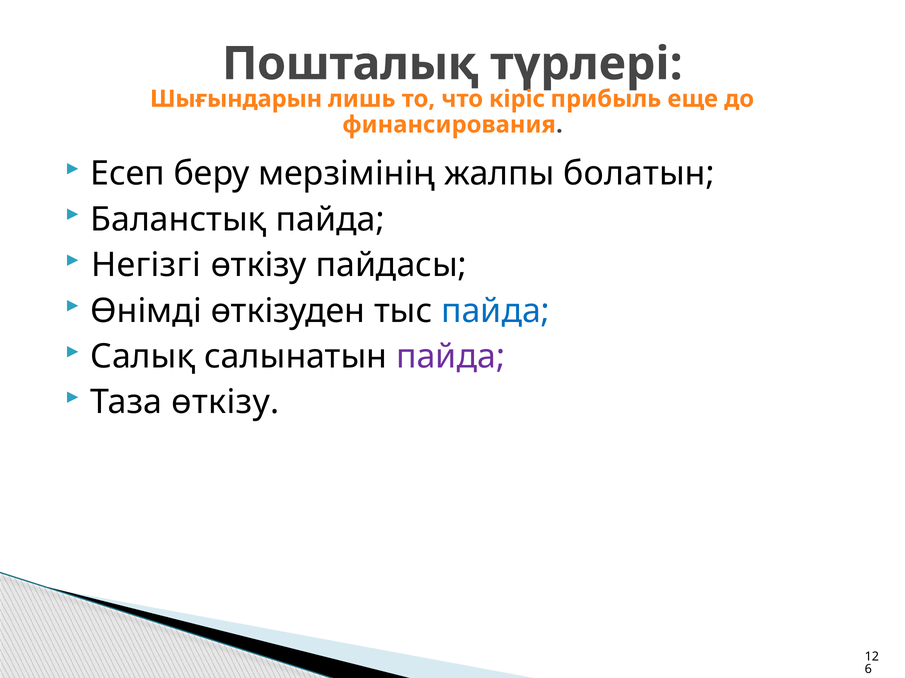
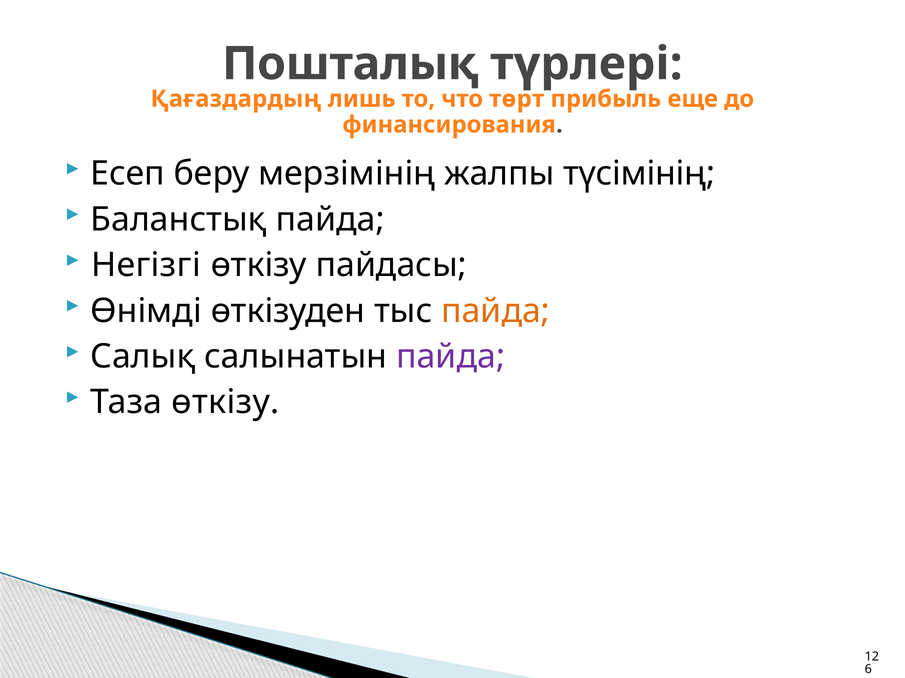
Шығындарын: Шығындарын -> Қағаздардың
кіріс: кіріс -> төрт
болатын: болатын -> түсімінің
пайда at (496, 311) colour: blue -> orange
